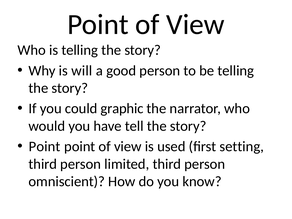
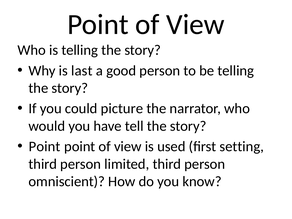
will: will -> last
graphic: graphic -> picture
